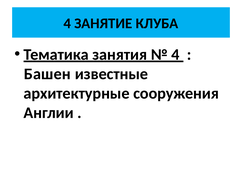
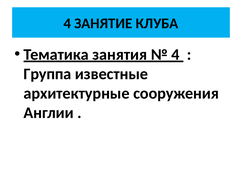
Башен: Башен -> Группа
